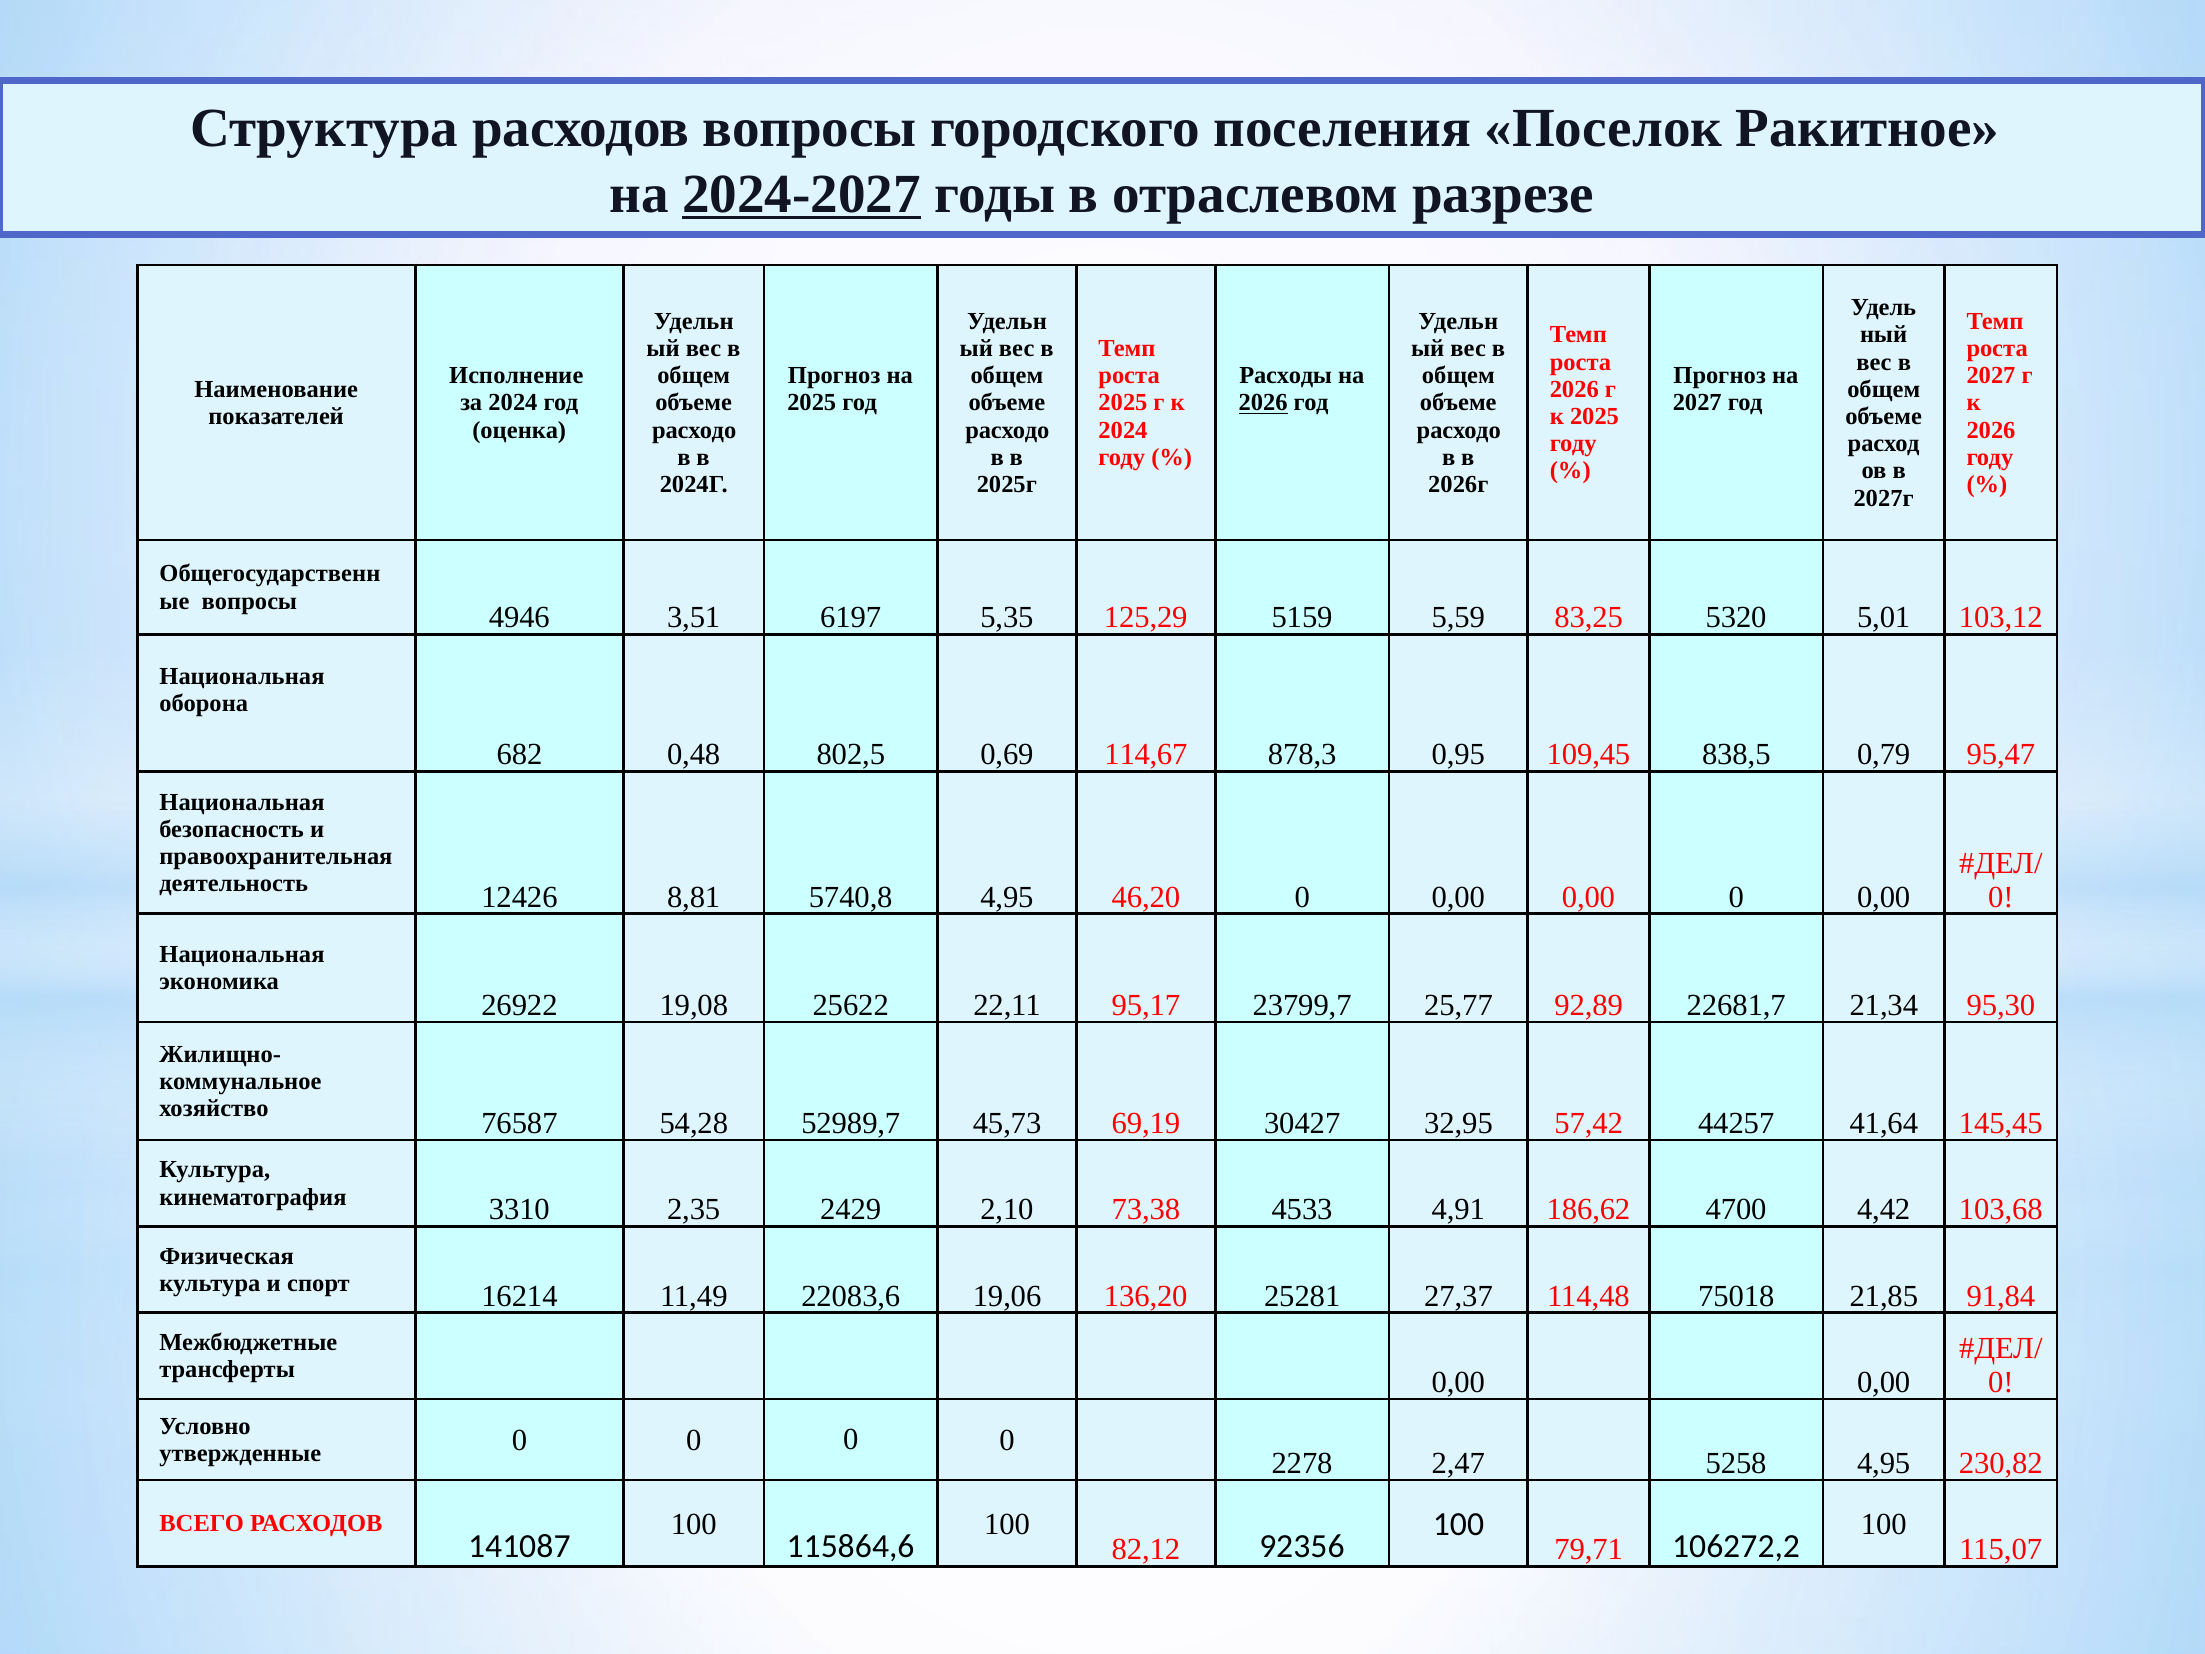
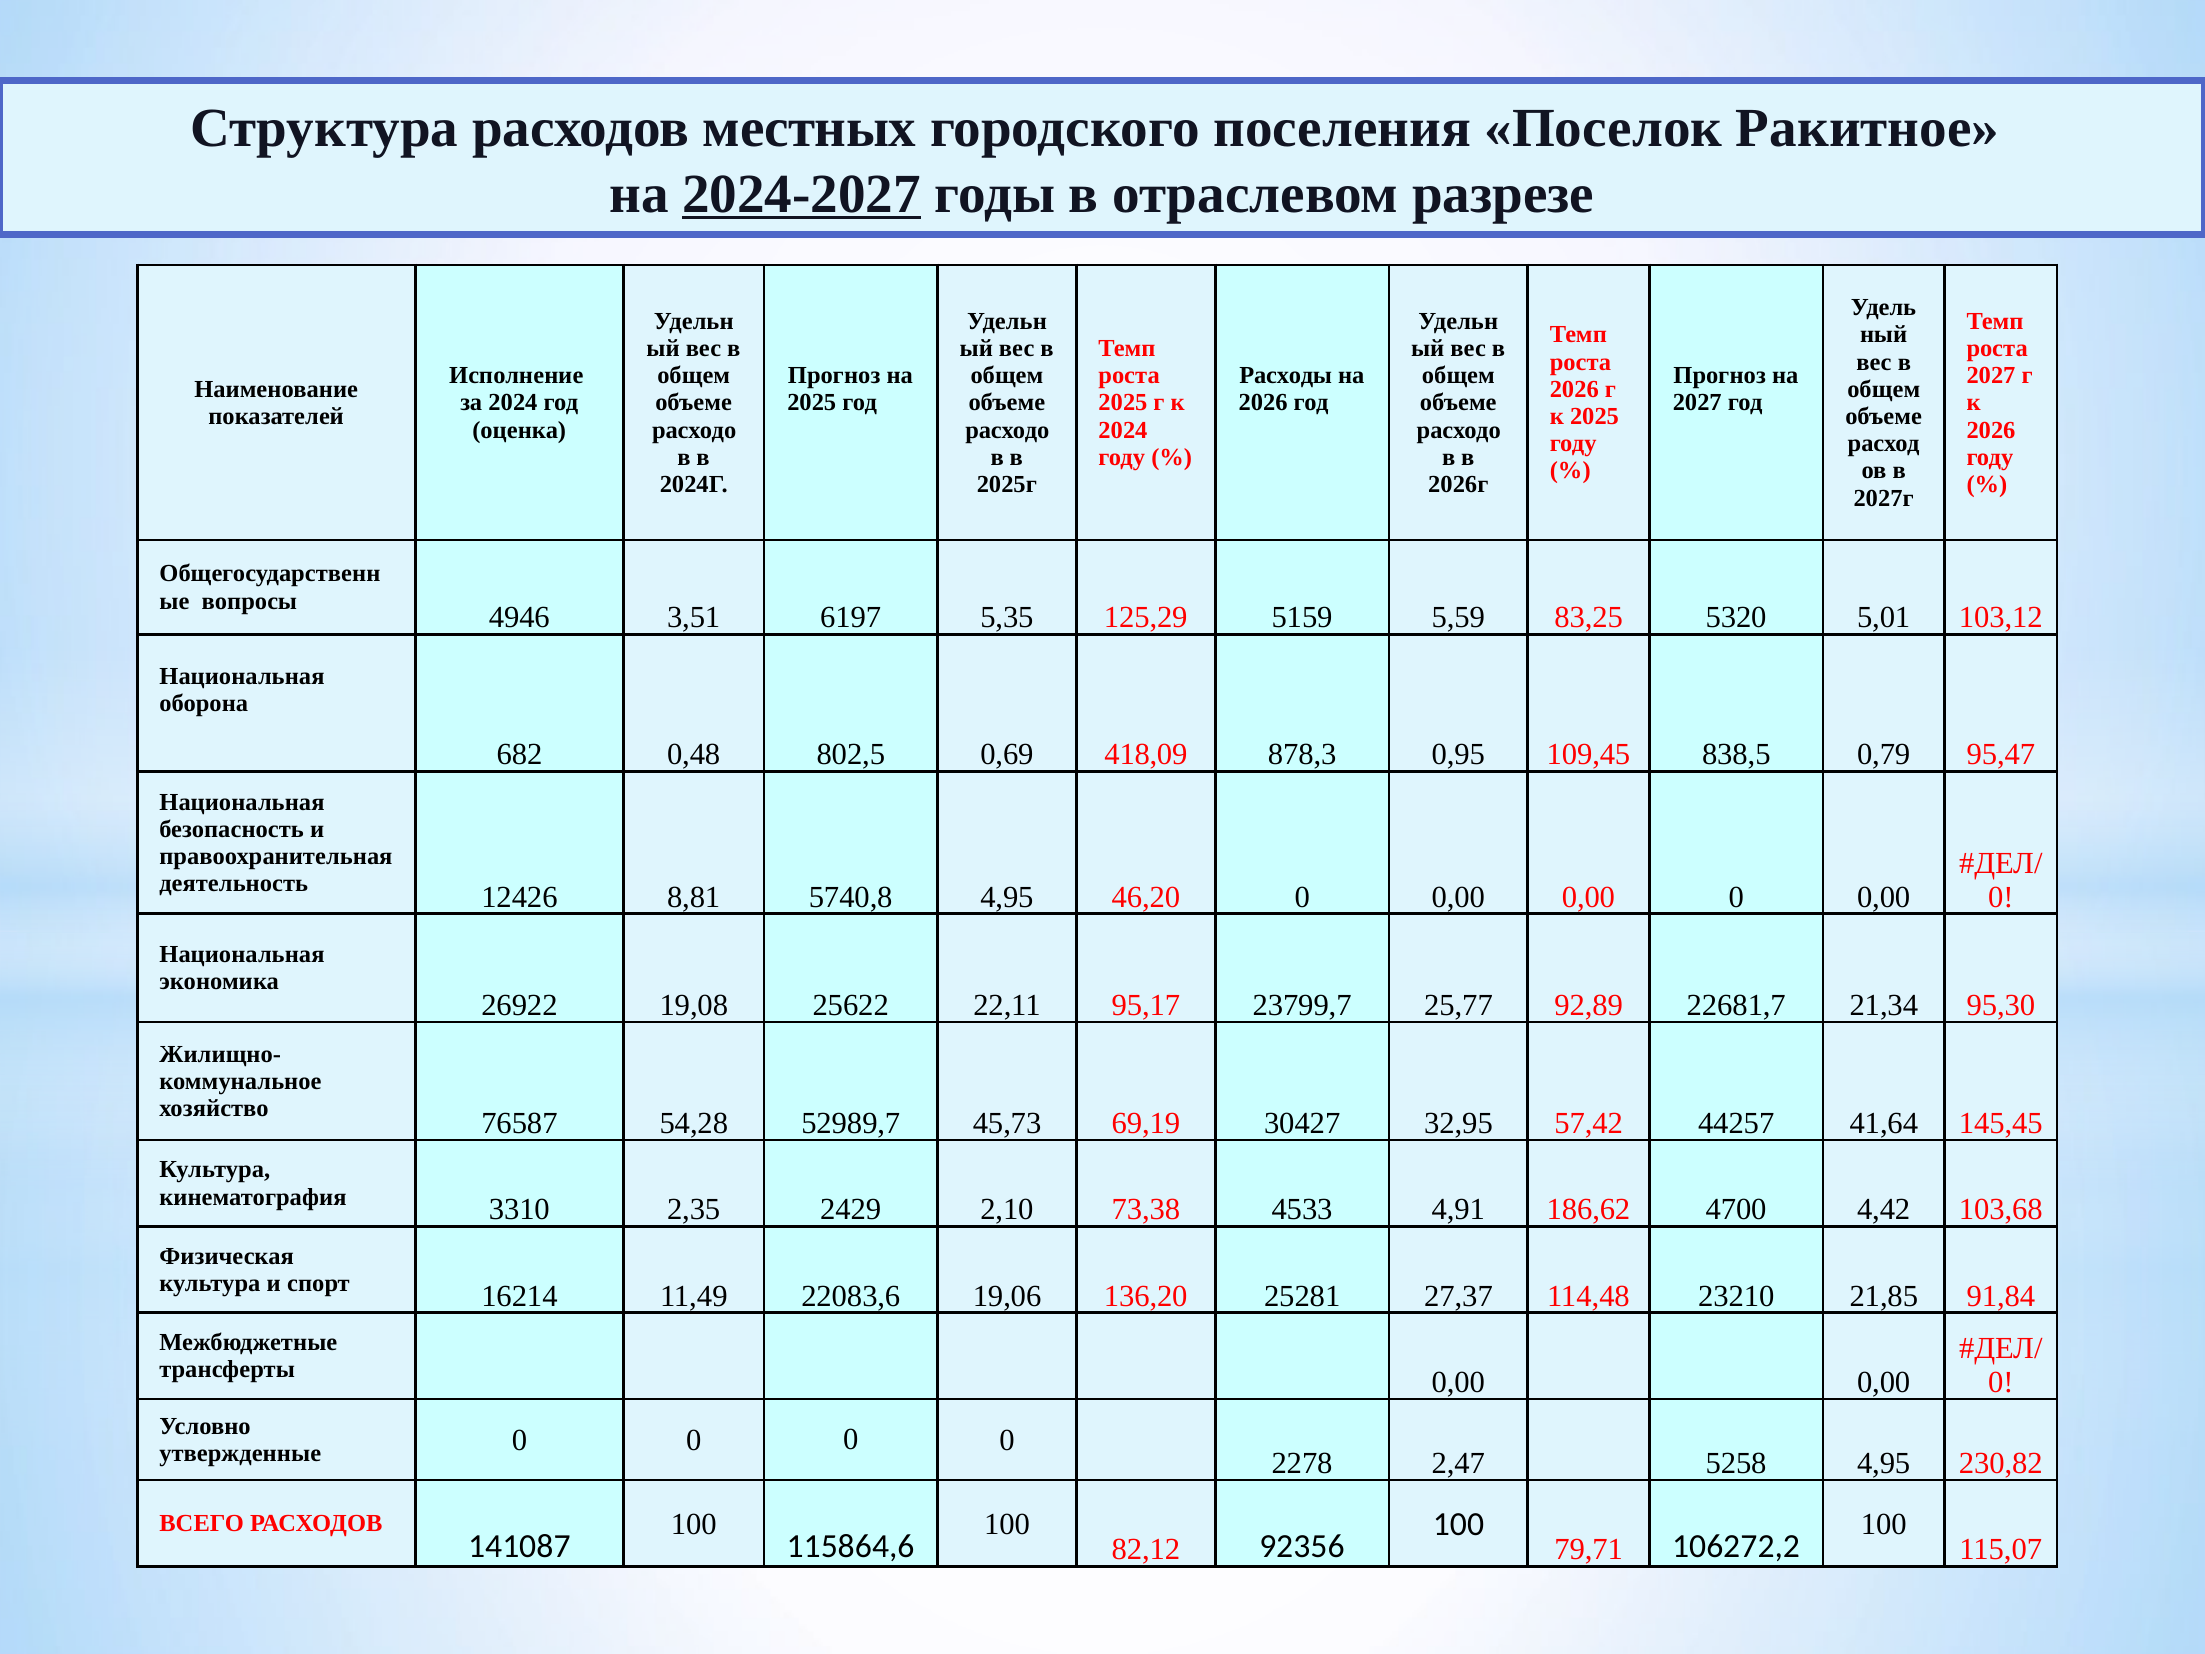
расходов вопросы: вопросы -> местных
2026 at (1263, 403) underline: present -> none
114,67: 114,67 -> 418,09
75018: 75018 -> 23210
